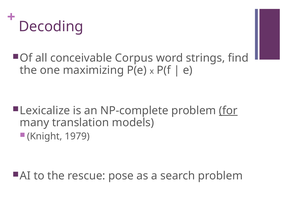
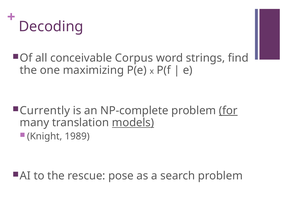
Lexicalize: Lexicalize -> Currently
models underline: none -> present
1979: 1979 -> 1989
